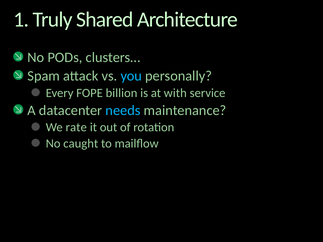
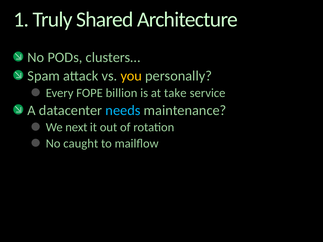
you colour: light blue -> yellow
with: with -> take
rate: rate -> next
